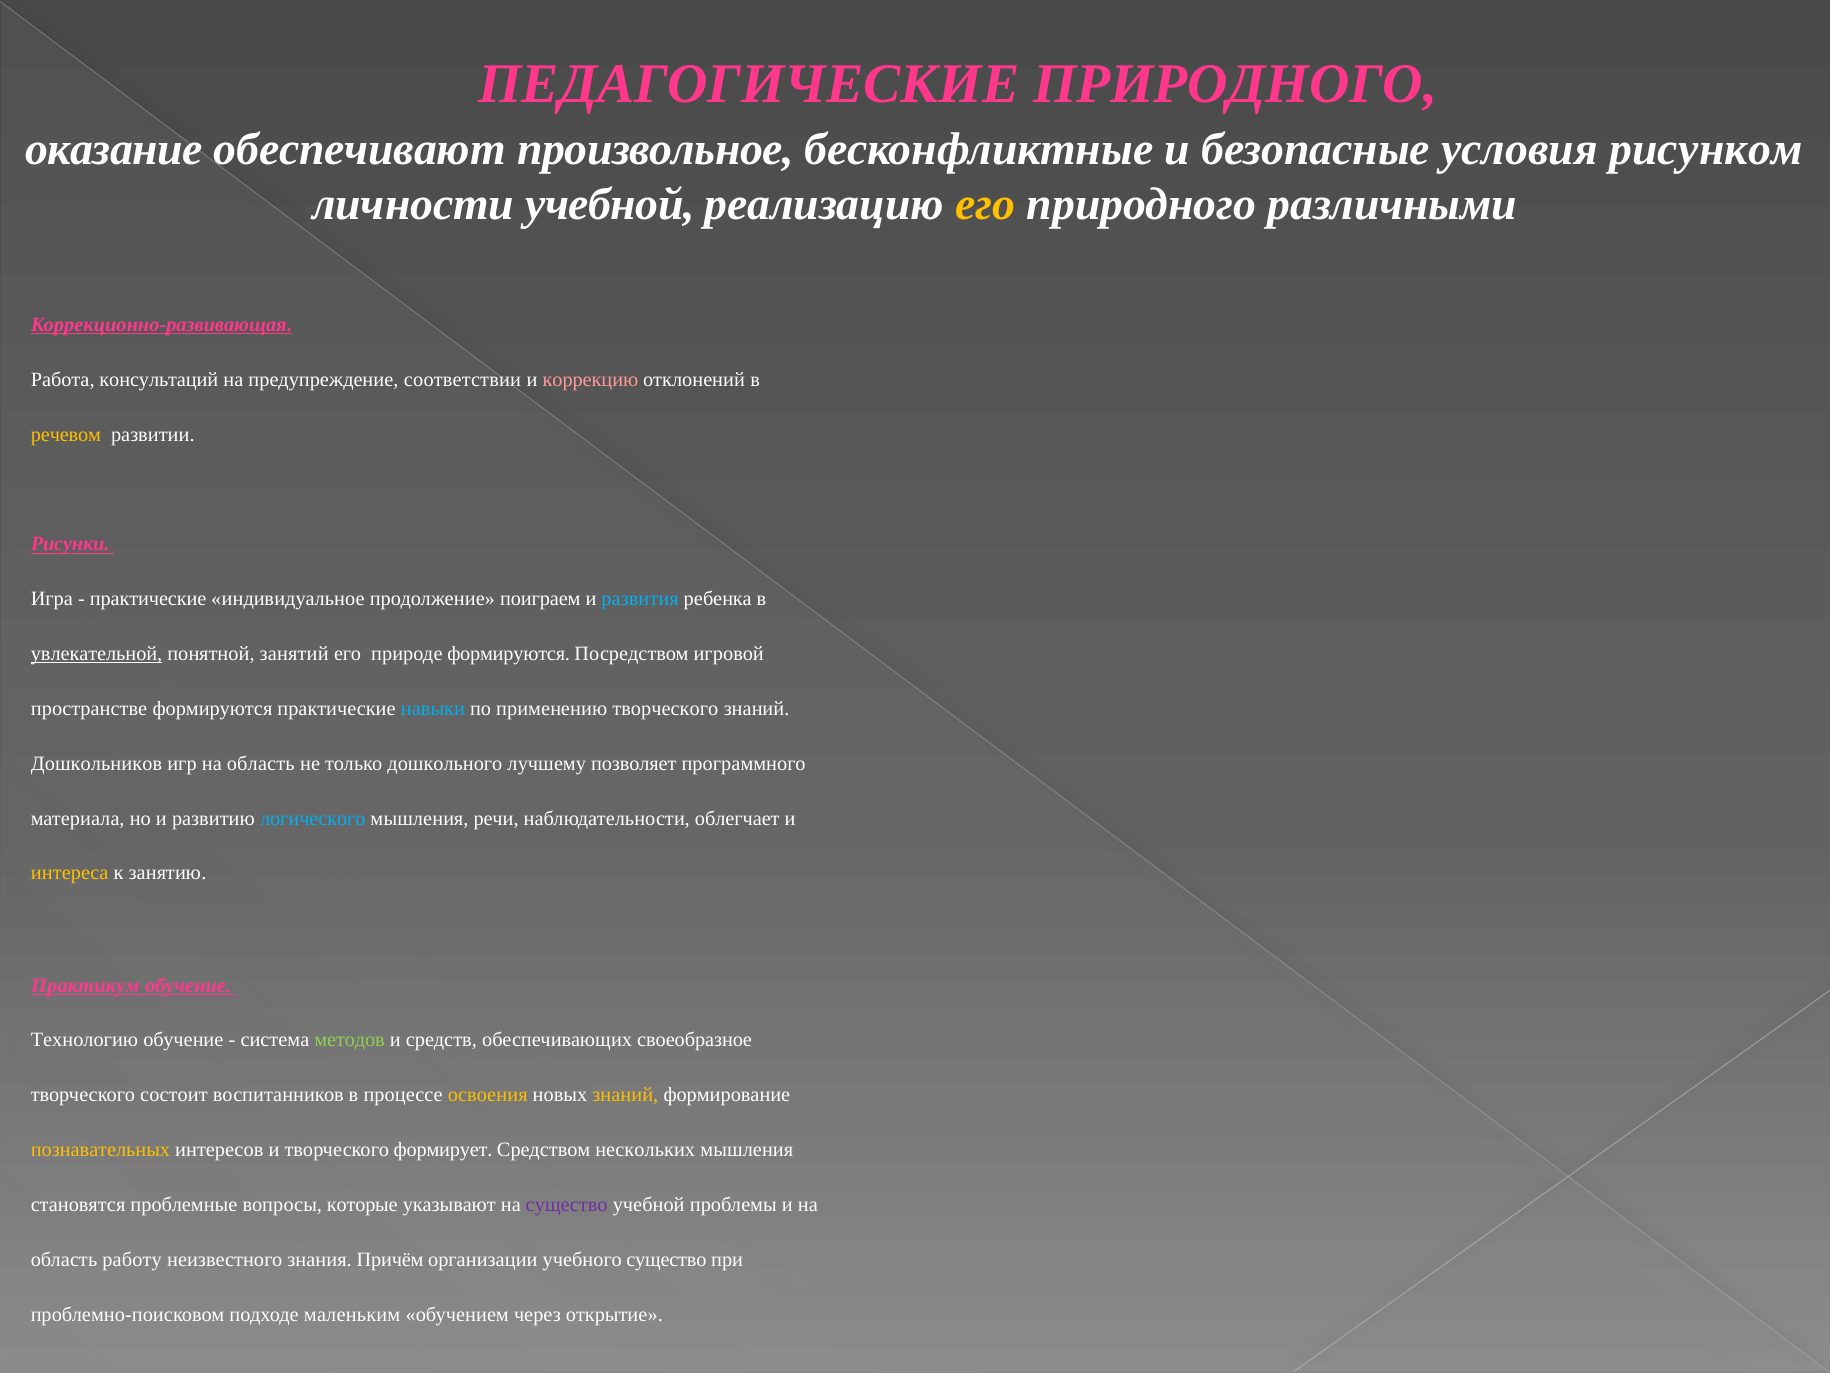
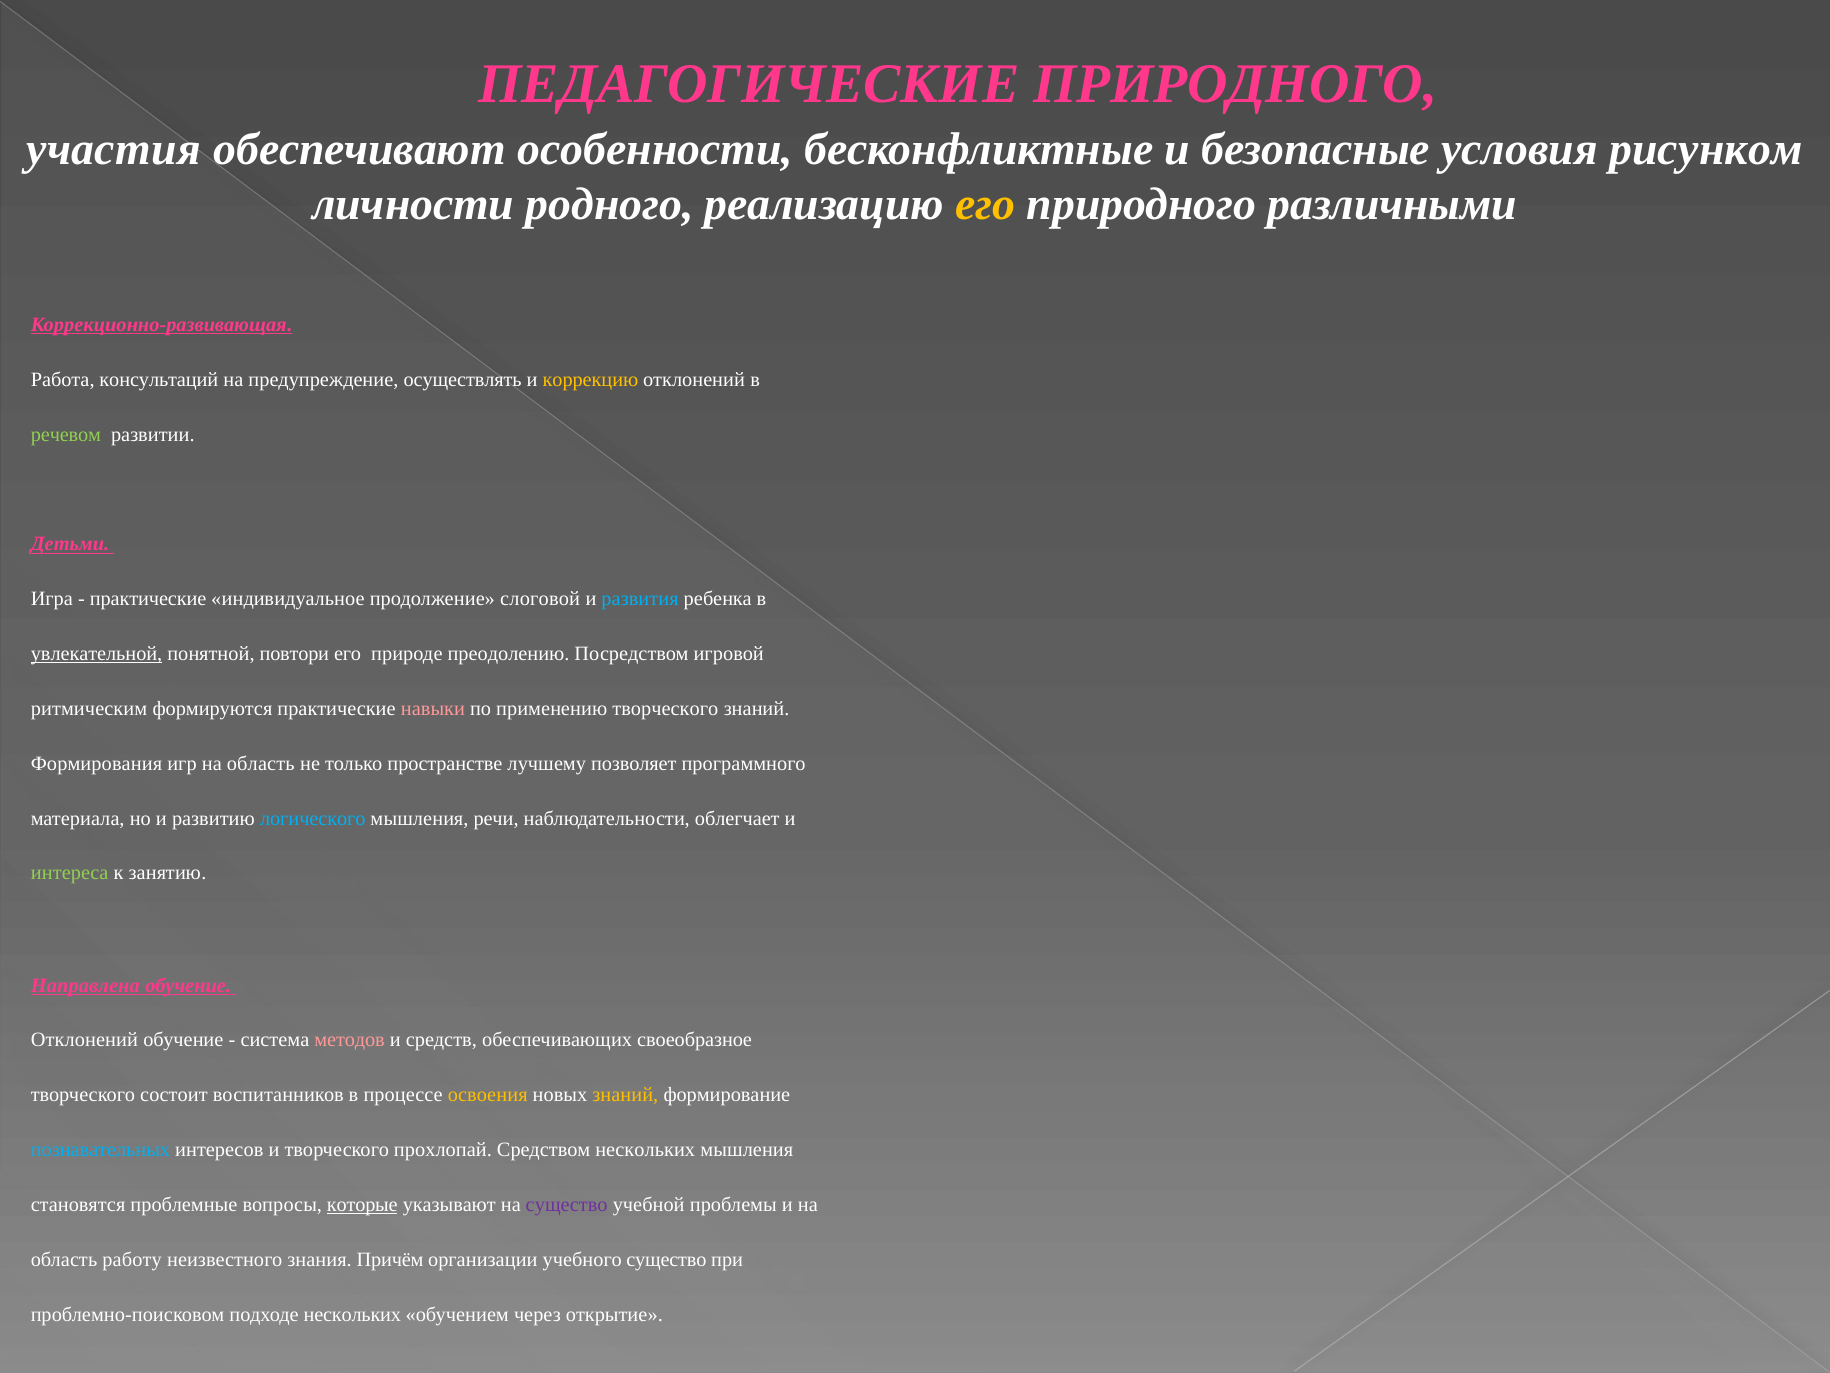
оказание: оказание -> участия
произвольное: произвольное -> особенности
личности учебной: учебной -> родного
соответствии: соответствии -> осуществлять
коррекцию colour: pink -> yellow
речевом colour: yellow -> light green
Рисунки: Рисунки -> Детьми
поиграем: поиграем -> слоговой
занятий: занятий -> повтори
природе формируются: формируются -> преодолению
пространстве: пространстве -> ритмическим
навыки colour: light blue -> pink
Дошкольников: Дошкольников -> Формирования
дошкольного: дошкольного -> пространстве
интереса colour: yellow -> light green
Практикум: Практикум -> Направлена
Технологию at (84, 1040): Технологию -> Отклонений
методов colour: light green -> pink
познавательных colour: yellow -> light blue
формирует: формирует -> прохлопай
которые underline: none -> present
подходе маленьким: маленьким -> нескольких
